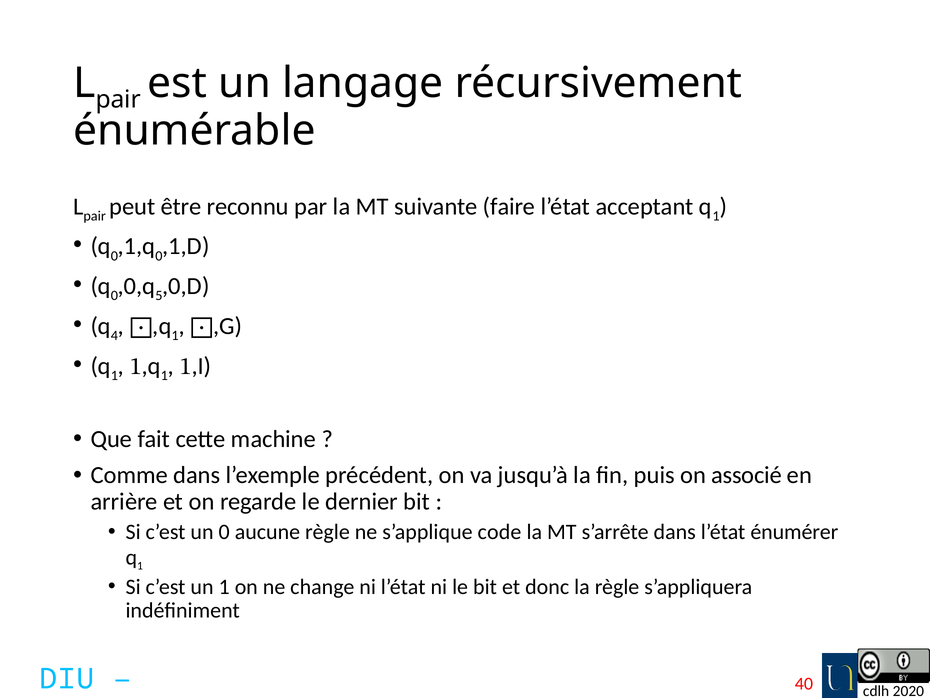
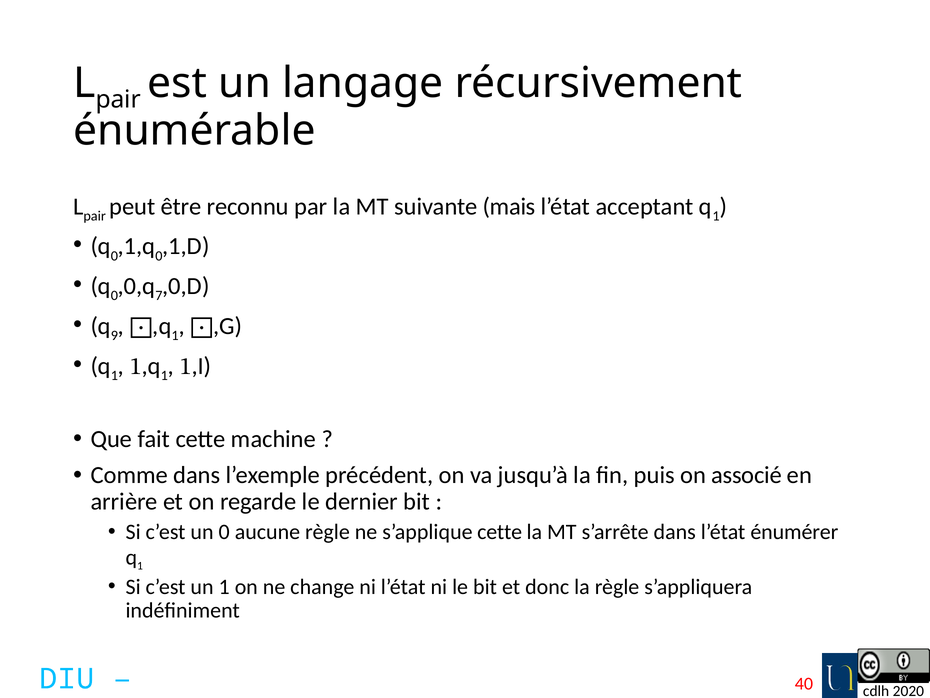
faire: faire -> mais
5: 5 -> 7
4: 4 -> 9
s’applique code: code -> cette
